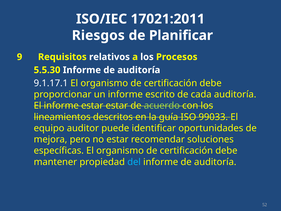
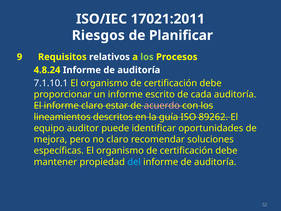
los at (147, 57) colour: white -> light green
5.5.30: 5.5.30 -> 4.8.24
9.1.17.1: 9.1.17.1 -> 7.1.10.1
informe estar: estar -> claro
acuerdo colour: light green -> pink
99033: 99033 -> 89262
no estar: estar -> claro
